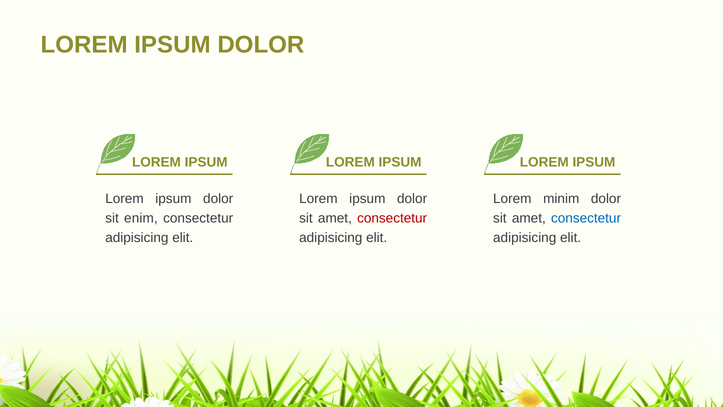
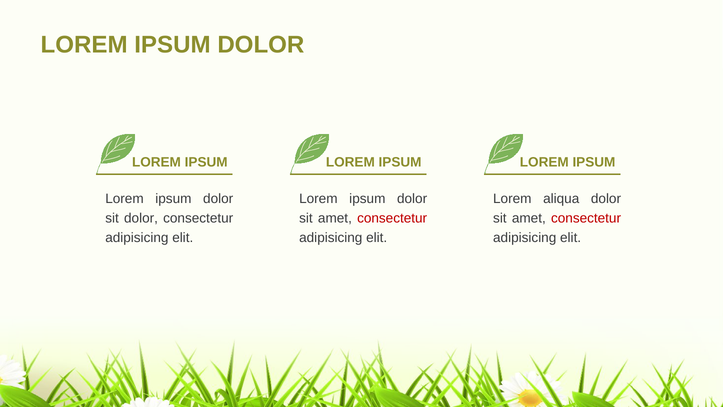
minim: minim -> aliqua
sit enim: enim -> dolor
consectetur at (586, 218) colour: blue -> red
